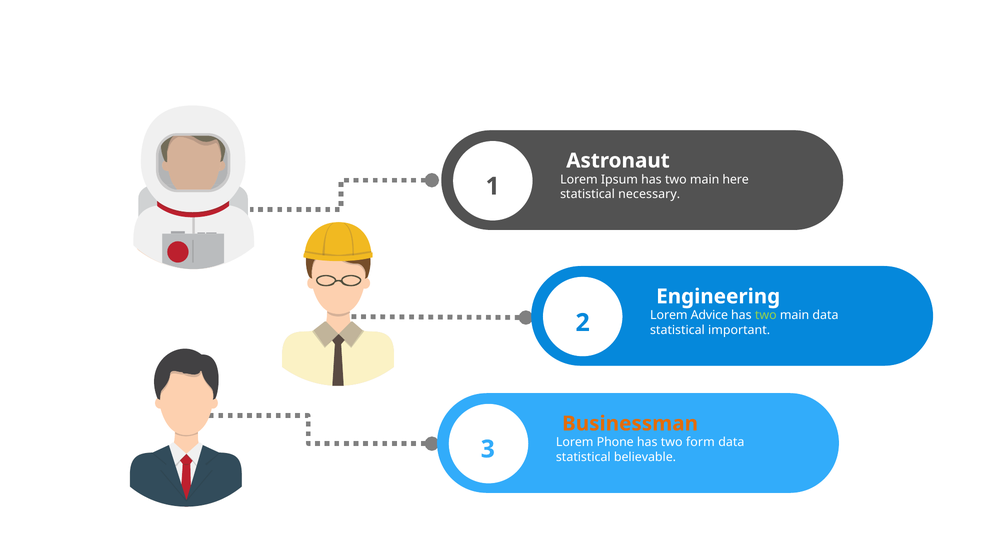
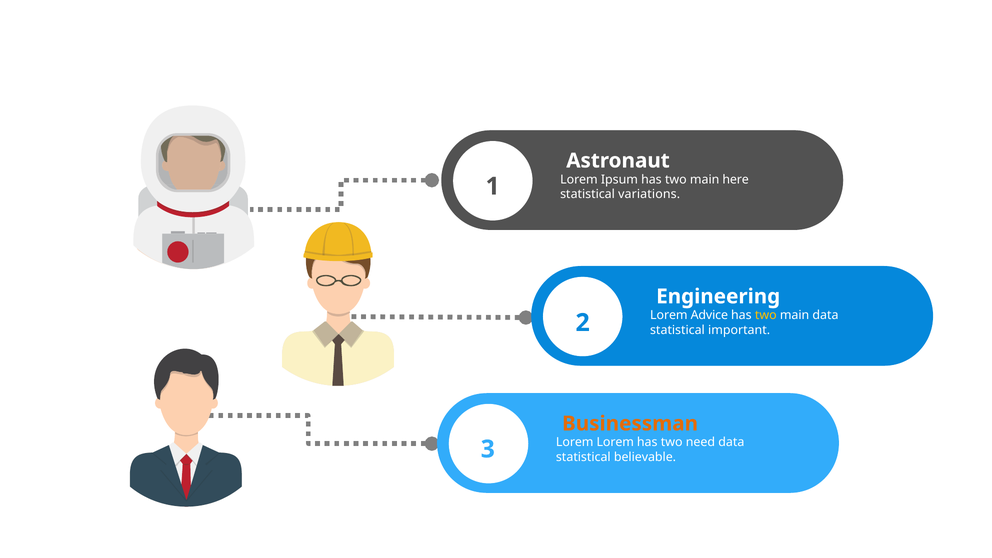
necessary: necessary -> variations
two at (766, 315) colour: light green -> yellow
Lorem Phone: Phone -> Lorem
form: form -> need
